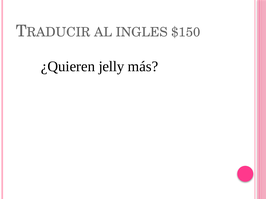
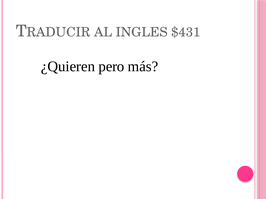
$150: $150 -> $431
jelly: jelly -> pero
